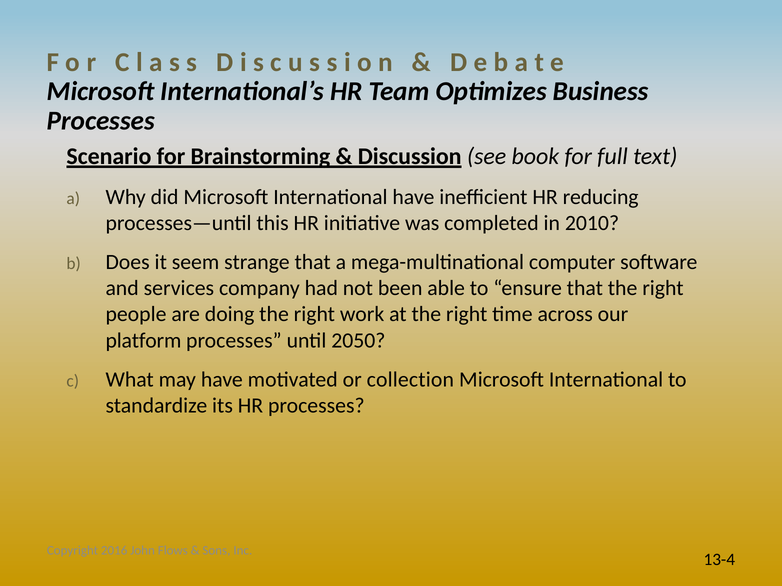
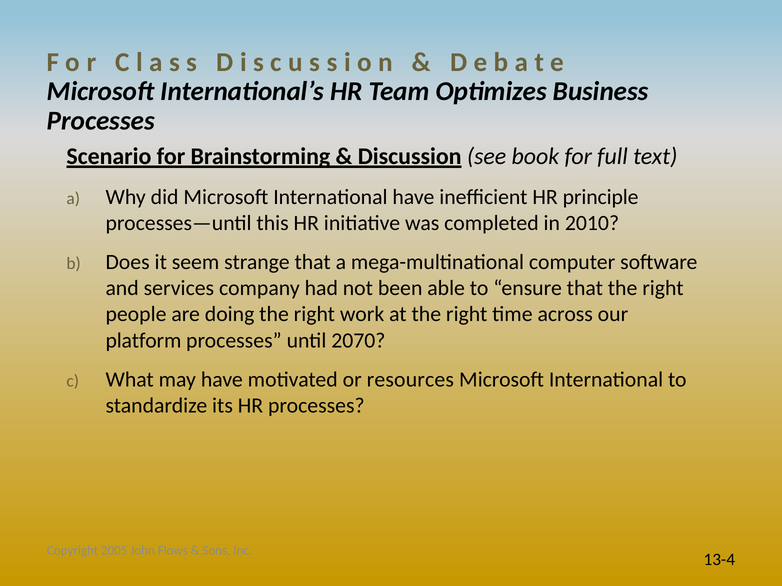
reducing: reducing -> principle
2050: 2050 -> 2070
collection: collection -> resources
2016: 2016 -> 2005
